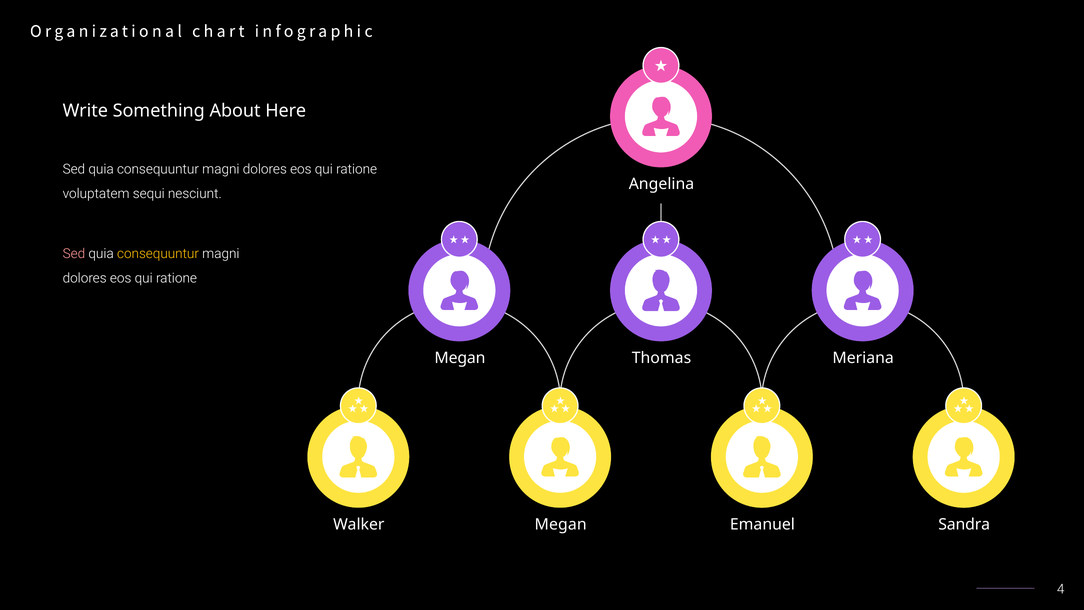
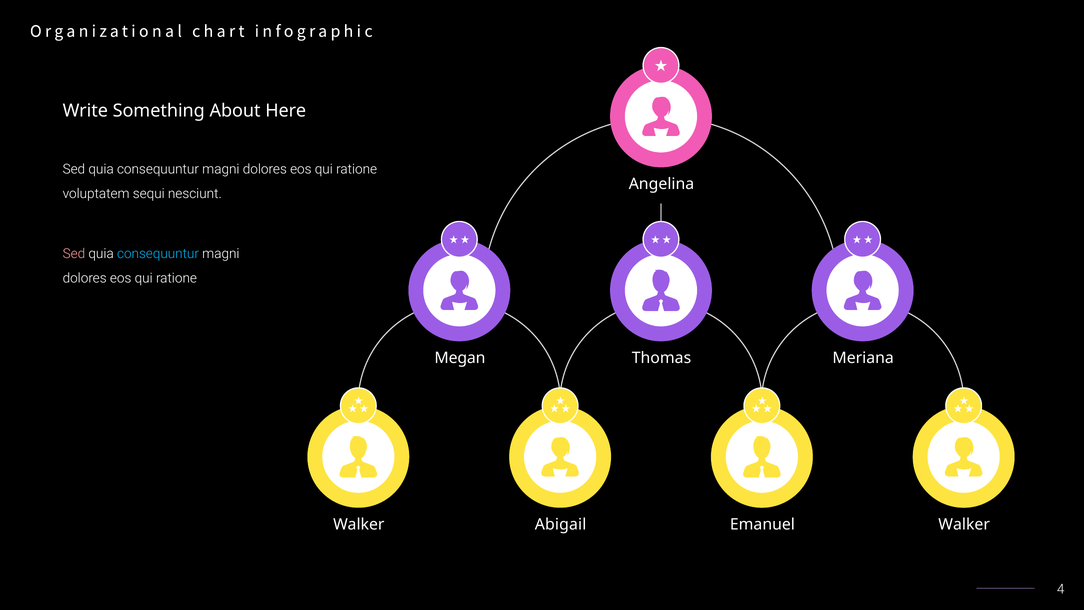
consequuntur at (158, 254) colour: yellow -> light blue
Walker Megan: Megan -> Abigail
Emanuel Sandra: Sandra -> Walker
